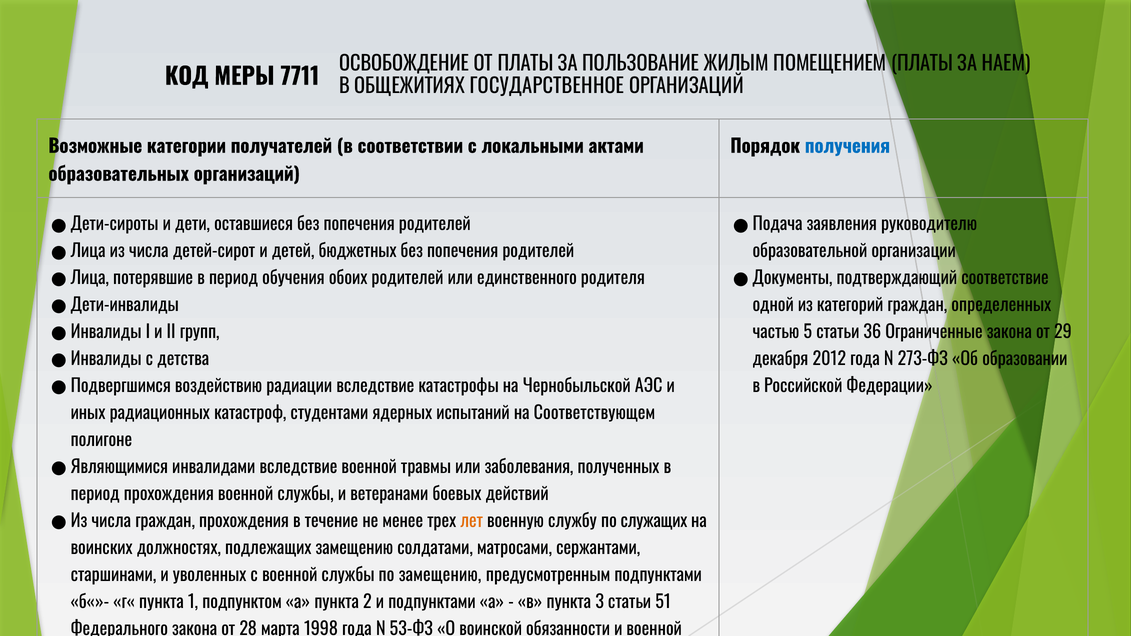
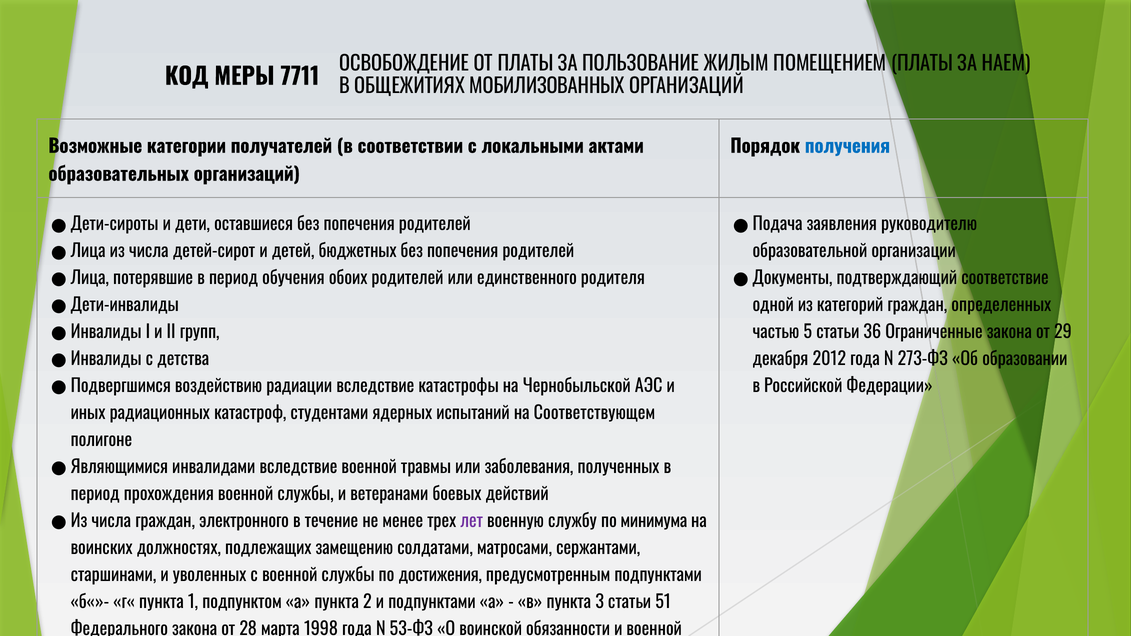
ГОСУДАРСТВЕННОЕ: ГОСУДАРСТВЕННОЕ -> МОБИЛИЗОВАННЫХ
граждан прохождения: прохождения -> электронного
лет colour: orange -> purple
служащих: служащих -> минимума
по замещению: замещению -> достижения
